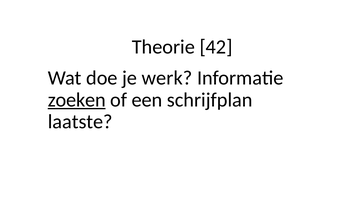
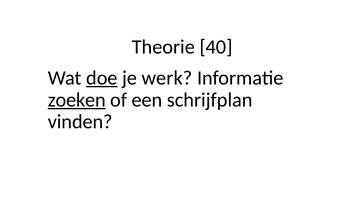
42: 42 -> 40
doe underline: none -> present
laatste: laatste -> vinden
